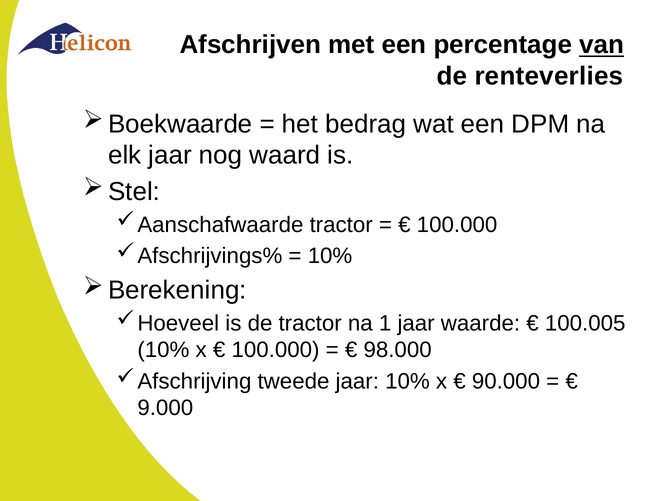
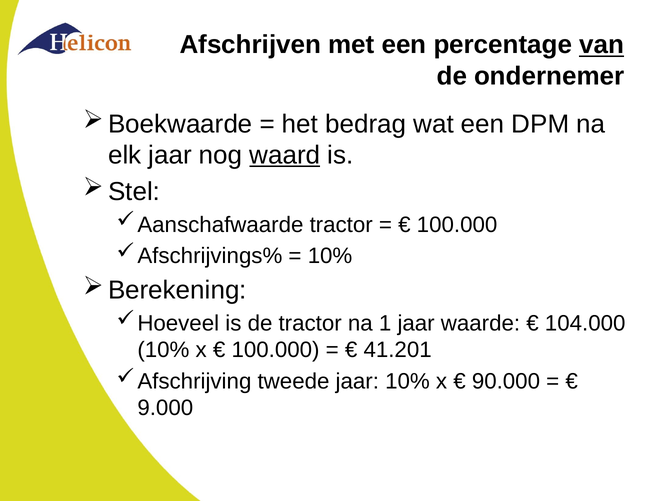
renteverlies: renteverlies -> ondernemer
waard underline: none -> present
100.005: 100.005 -> 104.000
98.000: 98.000 -> 41.201
